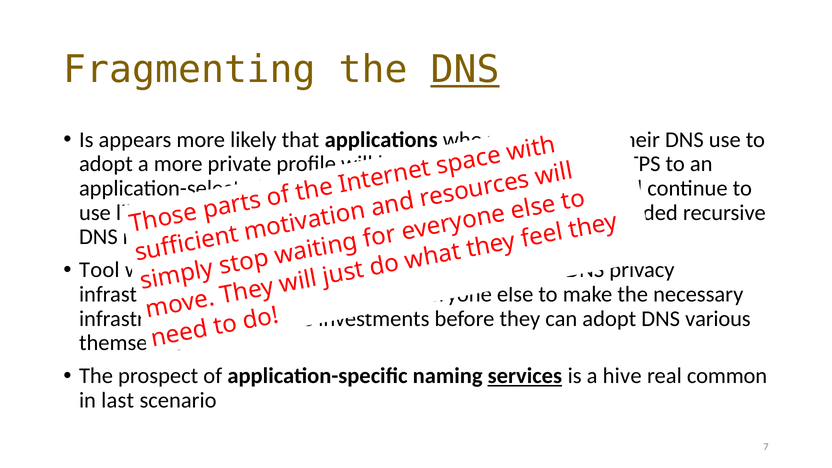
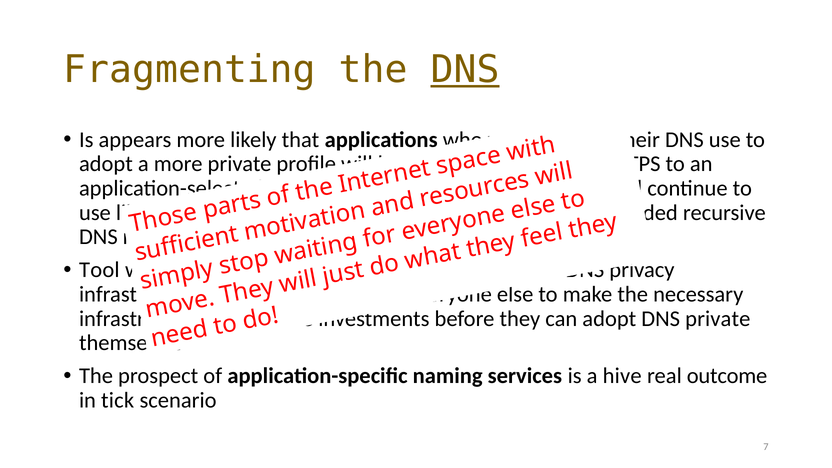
various at (718, 319): various -> private
services underline: present -> none
common: common -> outcome
last: last -> tick
